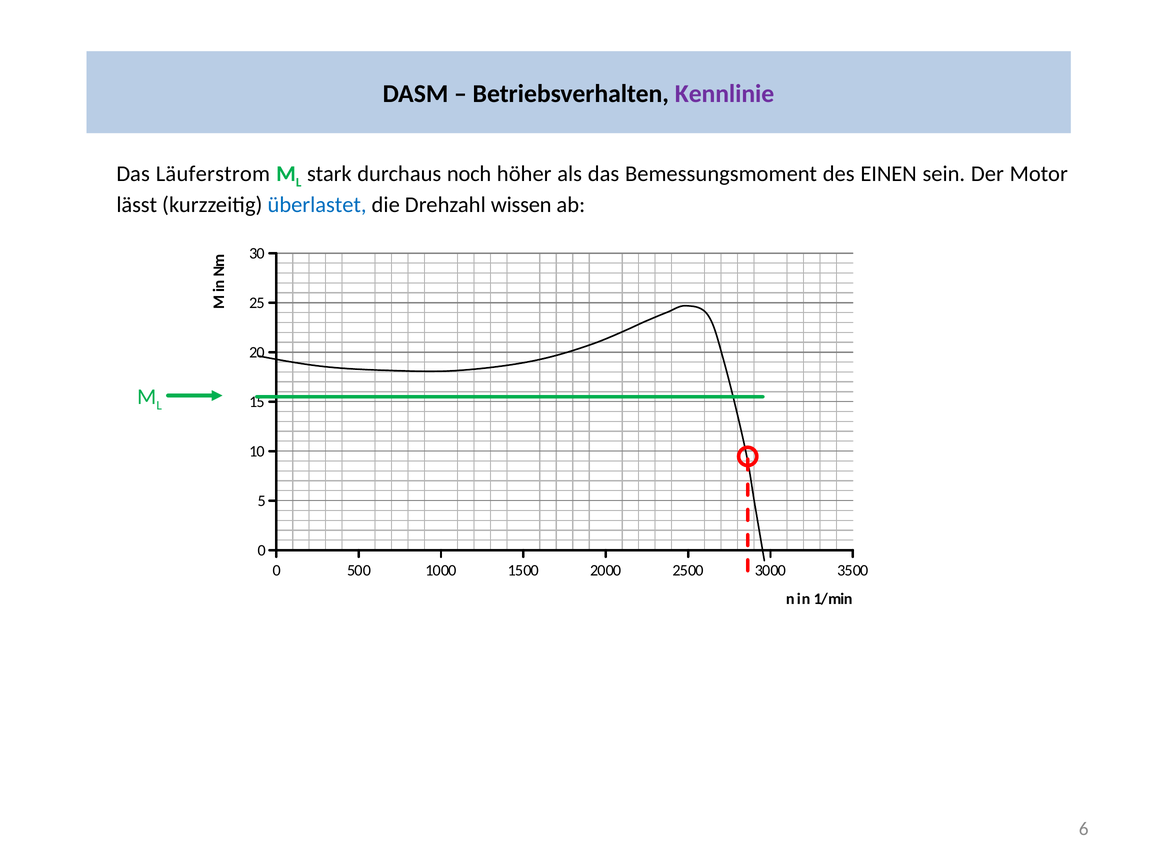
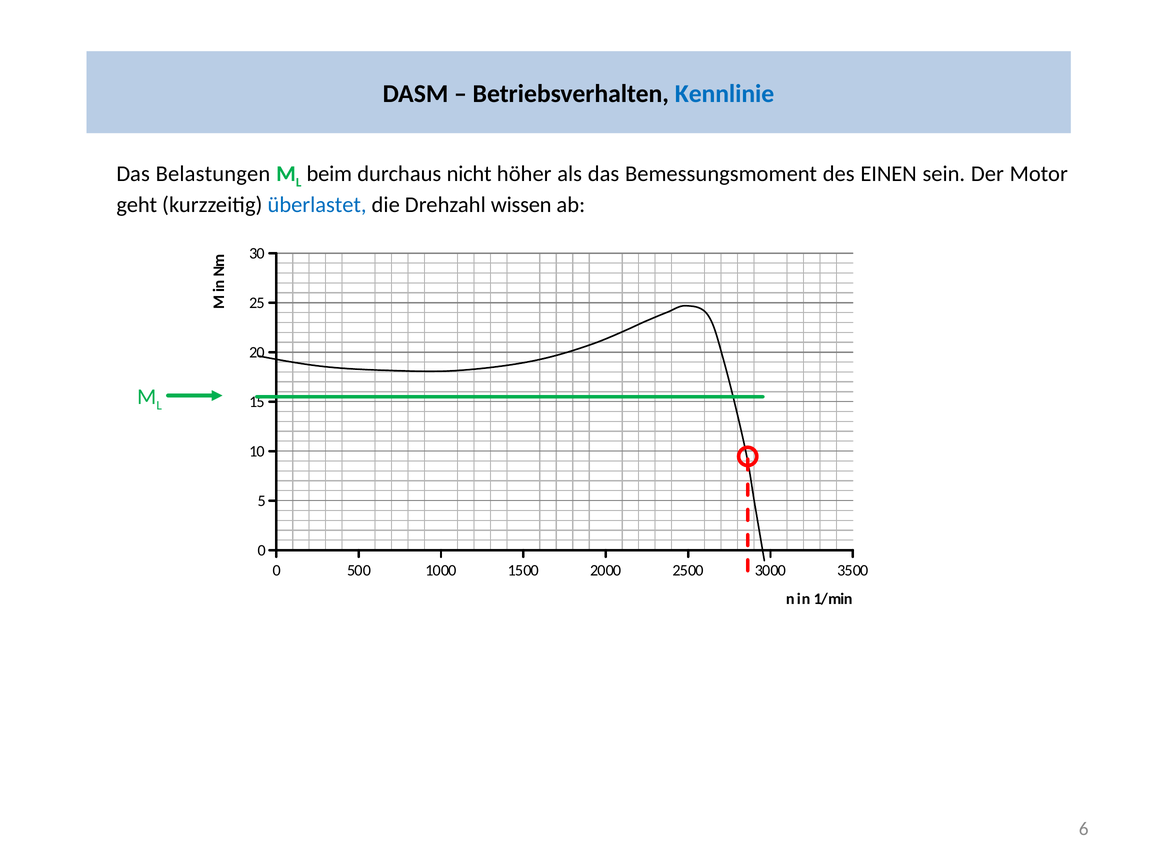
Kennlinie colour: purple -> blue
Läuferstrom: Läuferstrom -> Belastungen
stark: stark -> beim
noch: noch -> nicht
lässt: lässt -> geht
